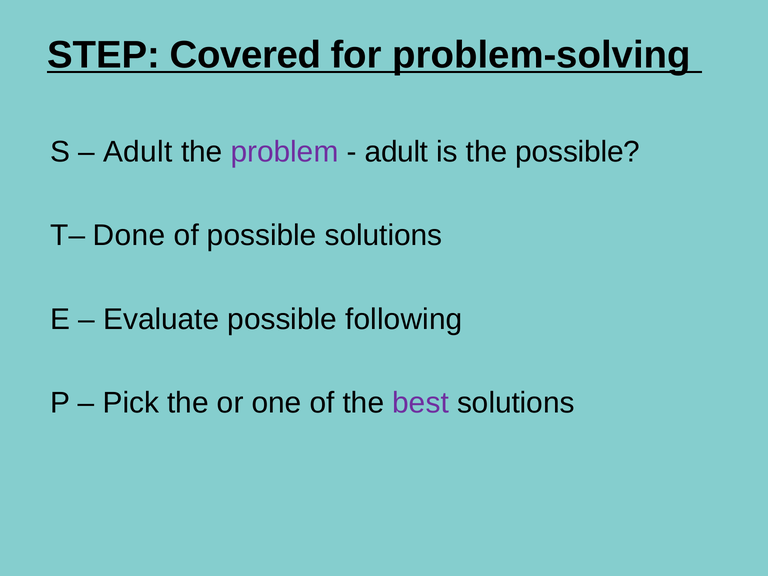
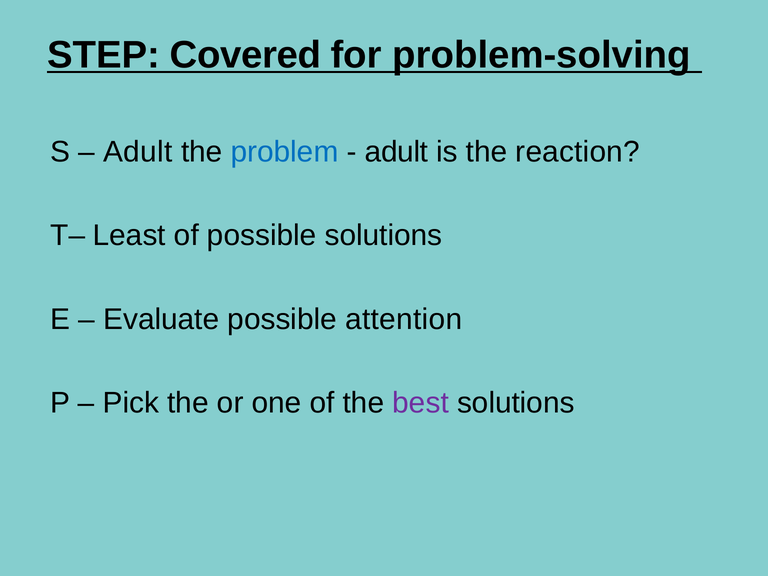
problem colour: purple -> blue
the possible: possible -> reaction
Done: Done -> Least
following: following -> attention
